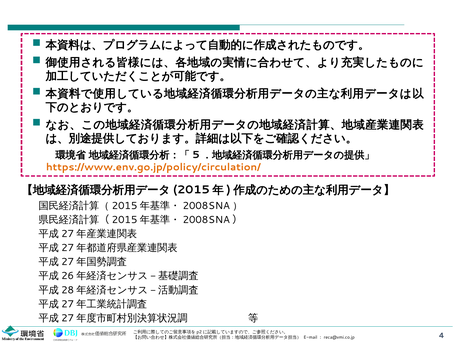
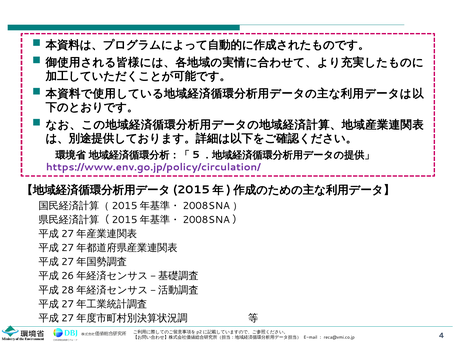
https://www.env.go.jp/policy/circulation/ colour: orange -> purple
